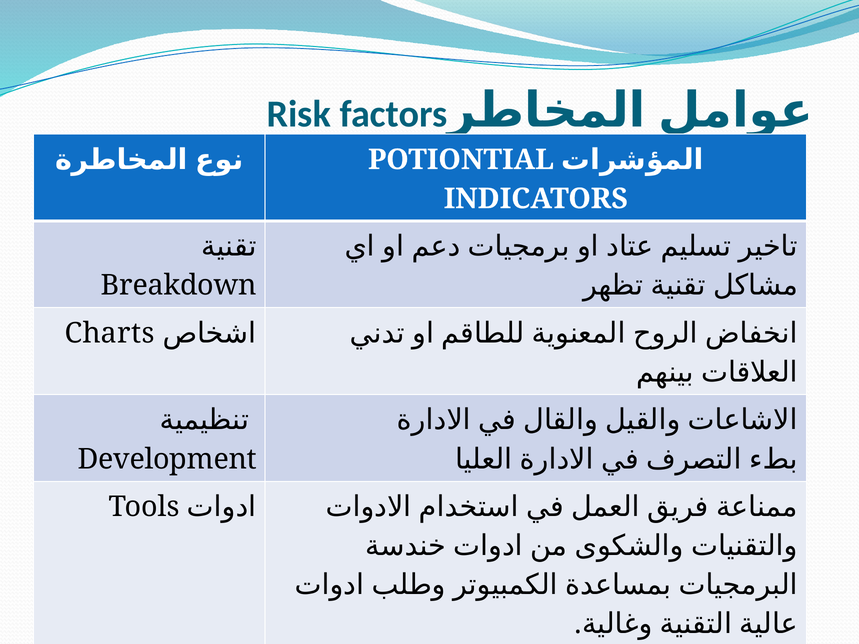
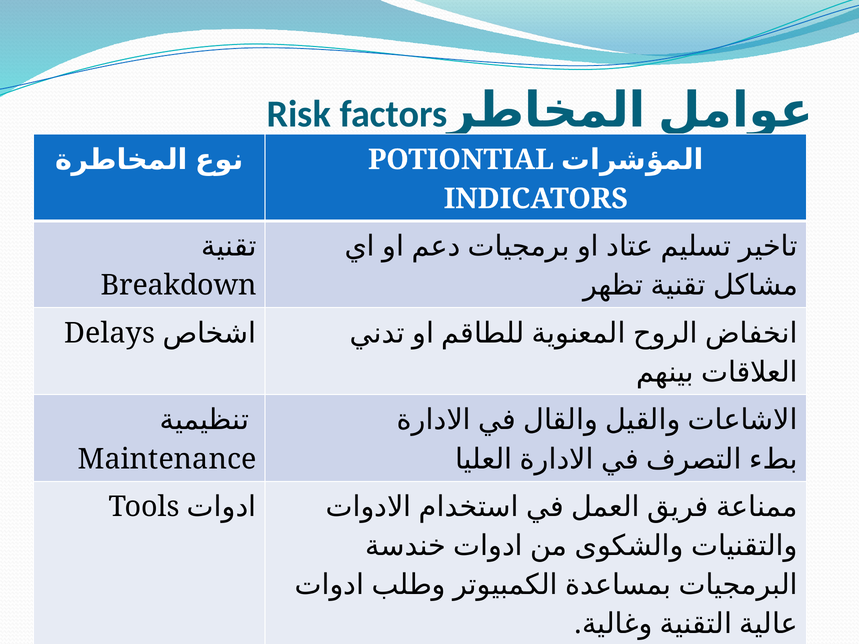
Charts: Charts -> Delays
Development: Development -> Maintenance
